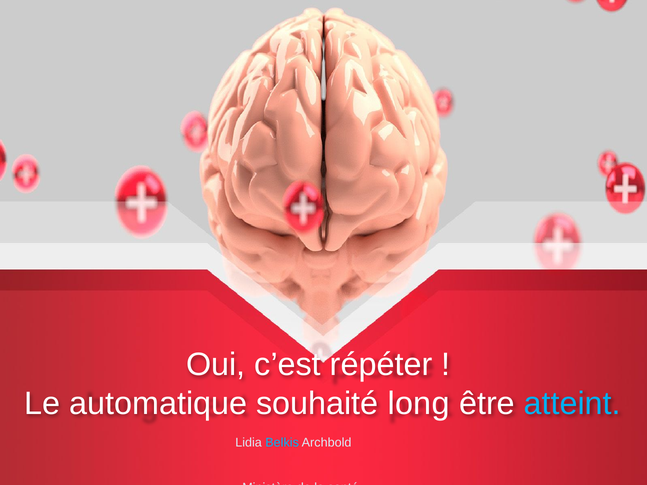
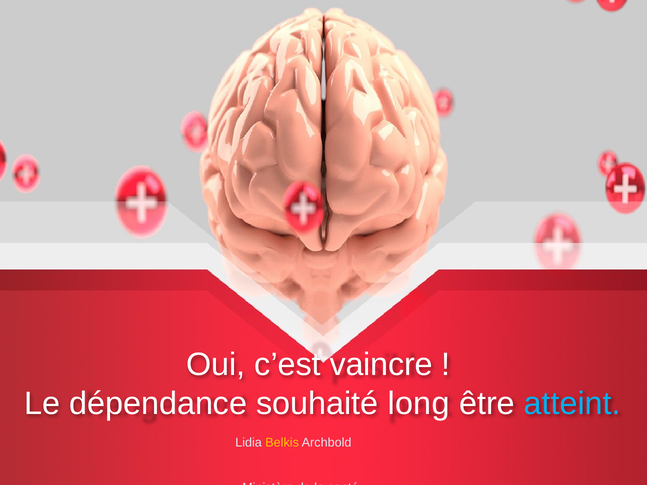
répéter: répéter -> vaincre
automatique: automatique -> dépendance
Belkis colour: light blue -> yellow
